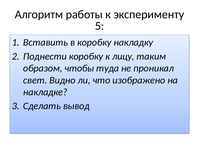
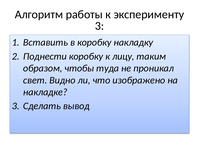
5 at (99, 26): 5 -> 3
